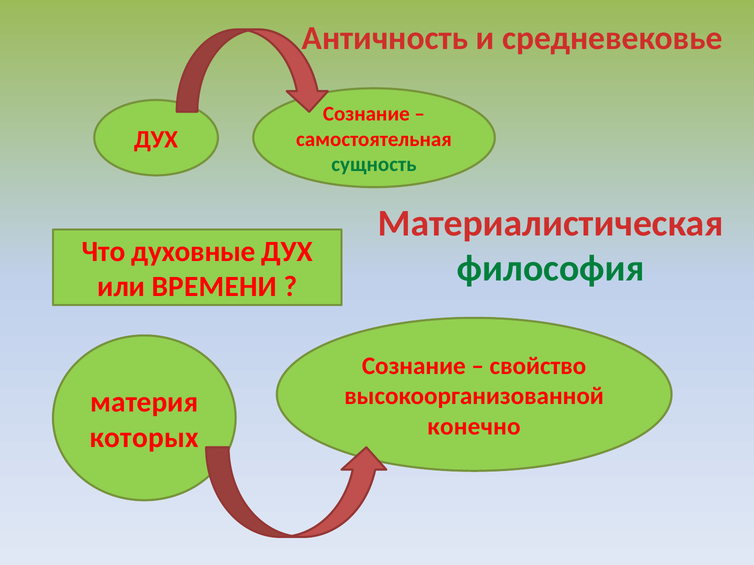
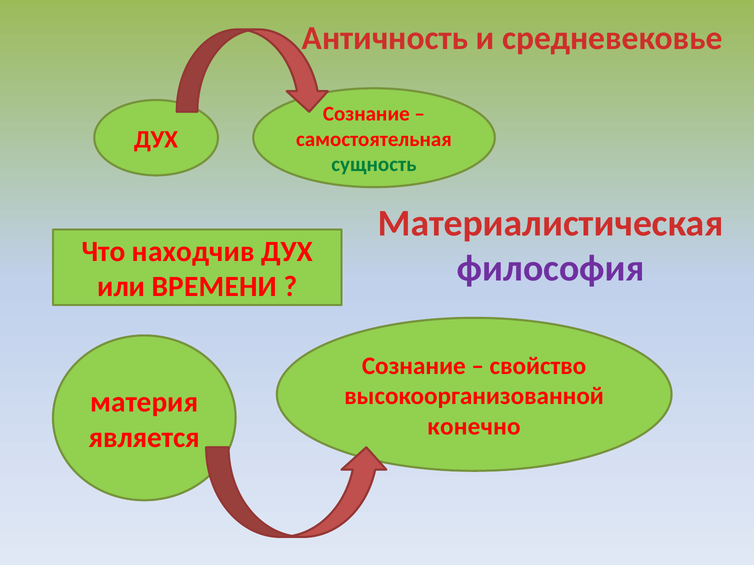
духовные: духовные -> находчив
философия colour: green -> purple
которых: которых -> является
